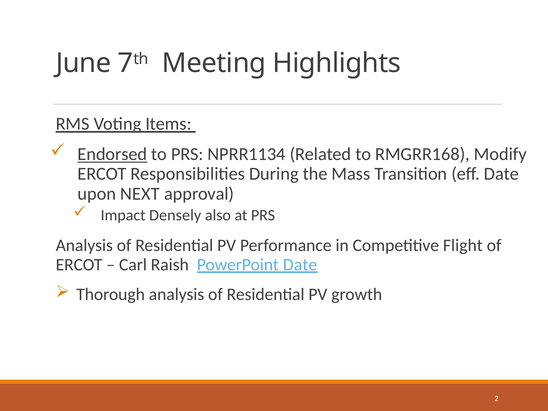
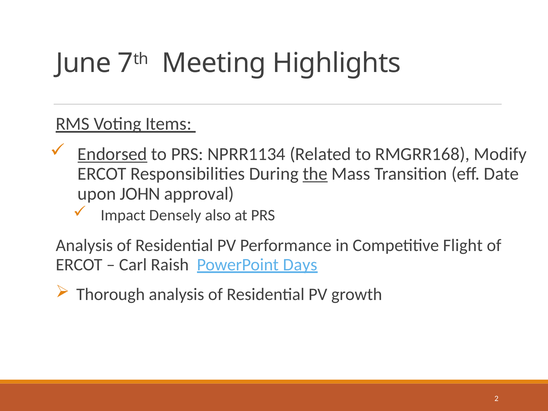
the underline: none -> present
NEXT: NEXT -> JOHN
PowerPoint Date: Date -> Days
